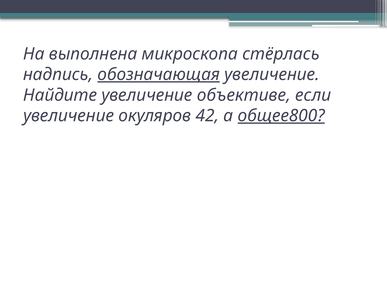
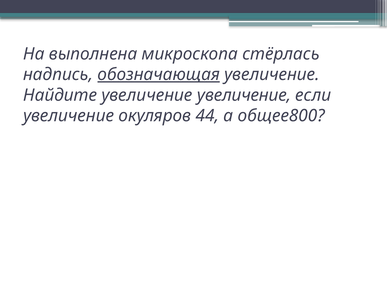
увеличение объективе: объективе -> увеличение
42: 42 -> 44
общее800 underline: present -> none
